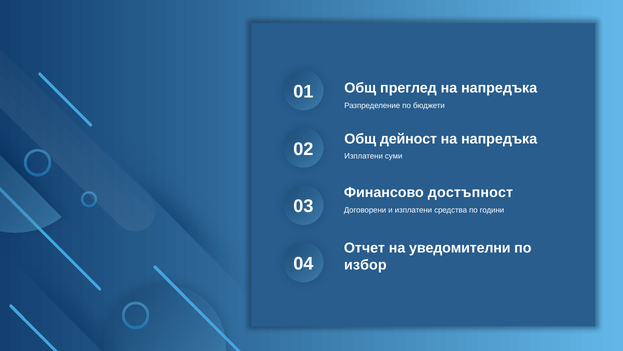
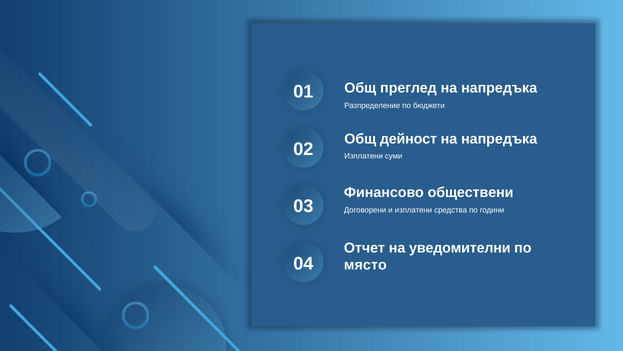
достъпност: достъпност -> обществени
избор: избор -> място
